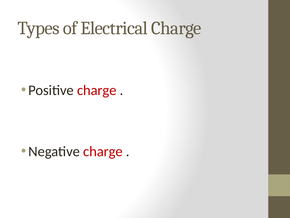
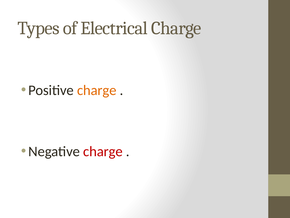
charge at (97, 90) colour: red -> orange
